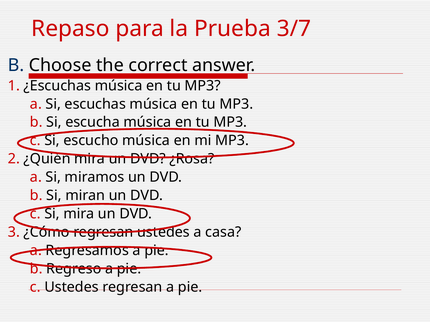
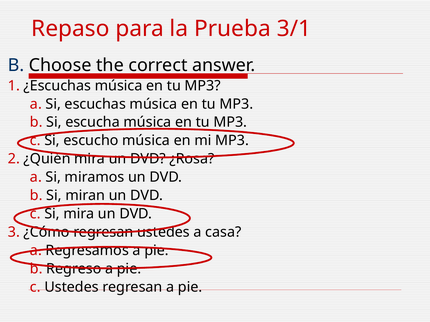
3/7: 3/7 -> 3/1
